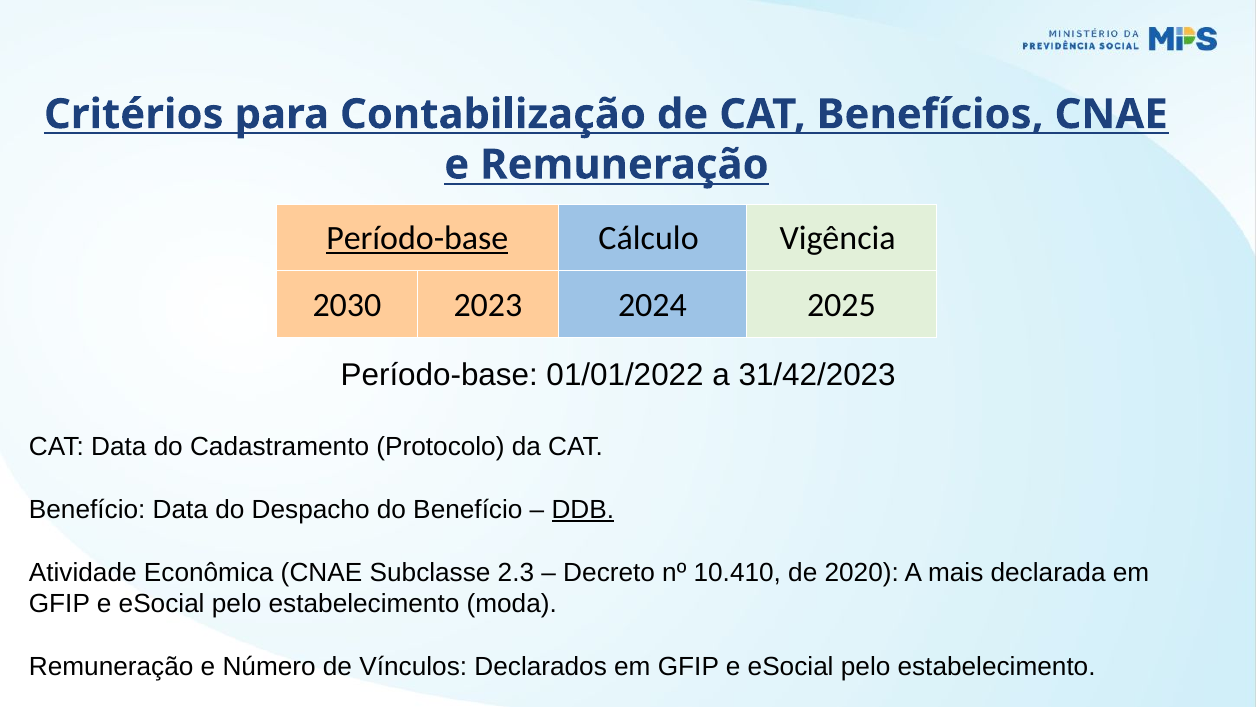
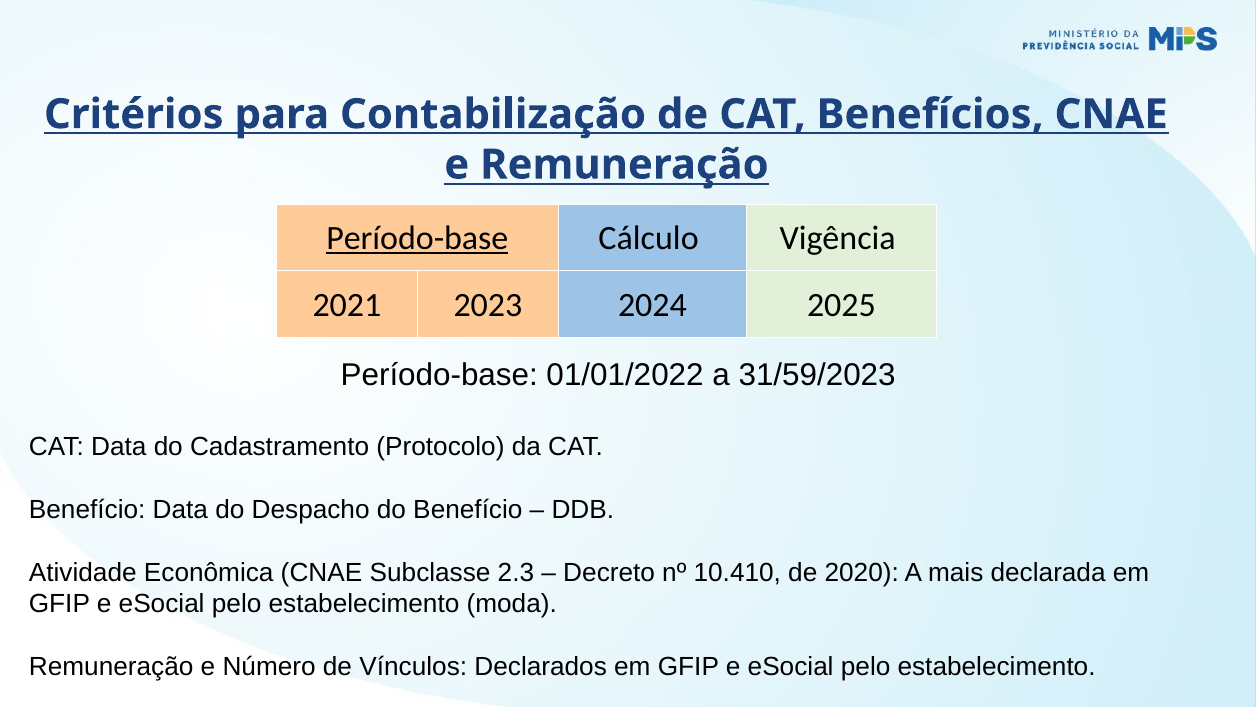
2030: 2030 -> 2021
31/42/2023: 31/42/2023 -> 31/59/2023
DDB underline: present -> none
